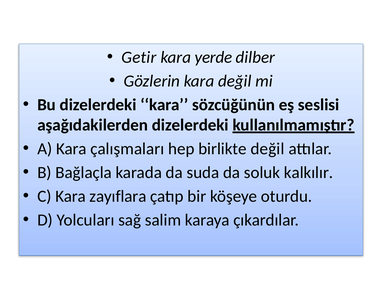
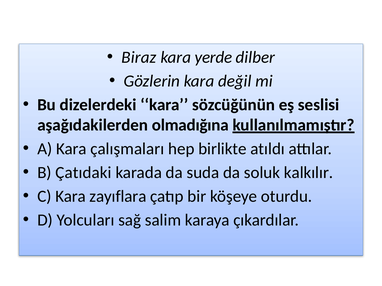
Getir: Getir -> Biraz
aşağıdakilerden dizelerdeki: dizelerdeki -> olmadığına
birlikte değil: değil -> atıldı
Bağlaçla: Bağlaçla -> Çatıdaki
